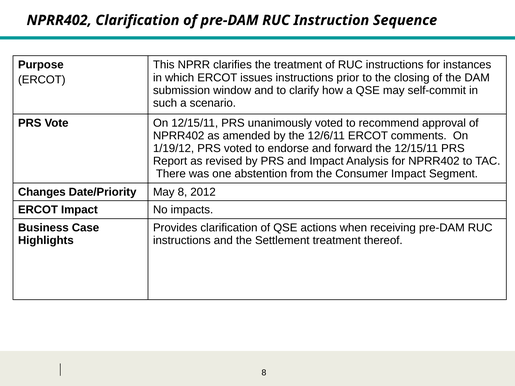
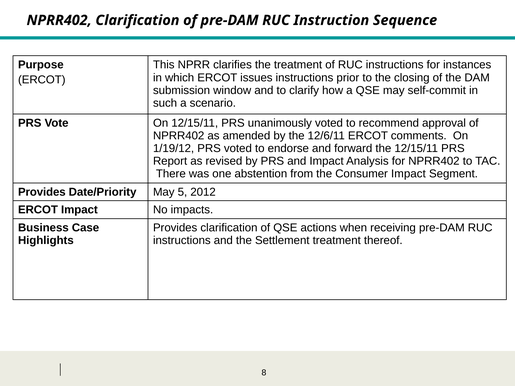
Changes at (42, 192): Changes -> Provides
May 8: 8 -> 5
